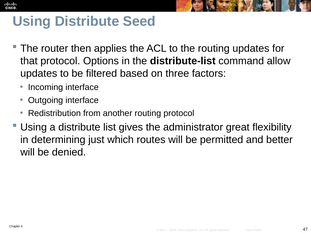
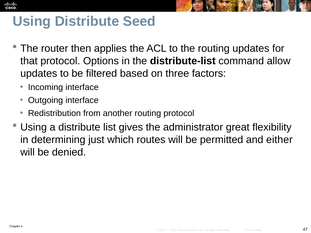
better: better -> either
